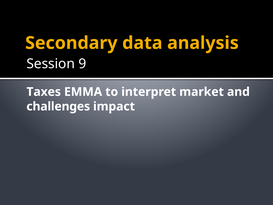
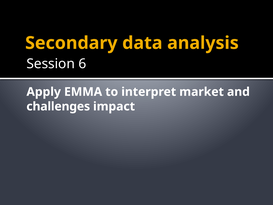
9: 9 -> 6
Taxes: Taxes -> Apply
